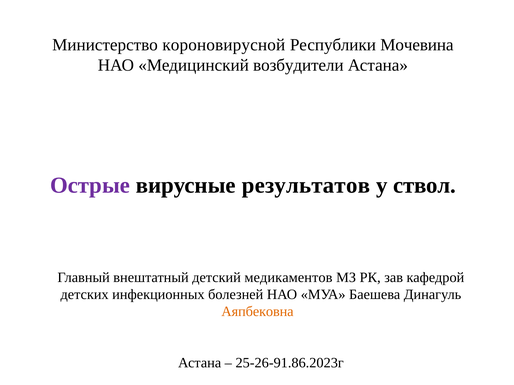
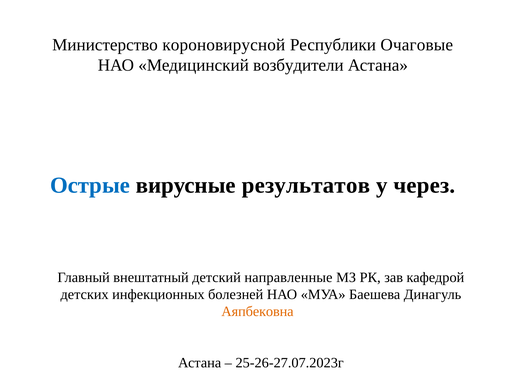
Мочевина: Мочевина -> Очаговые
Острые colour: purple -> blue
ствол: ствол -> через
медикаментов: медикаментов -> направленные
25-26-91.86.2023г: 25-26-91.86.2023г -> 25-26-27.07.2023г
